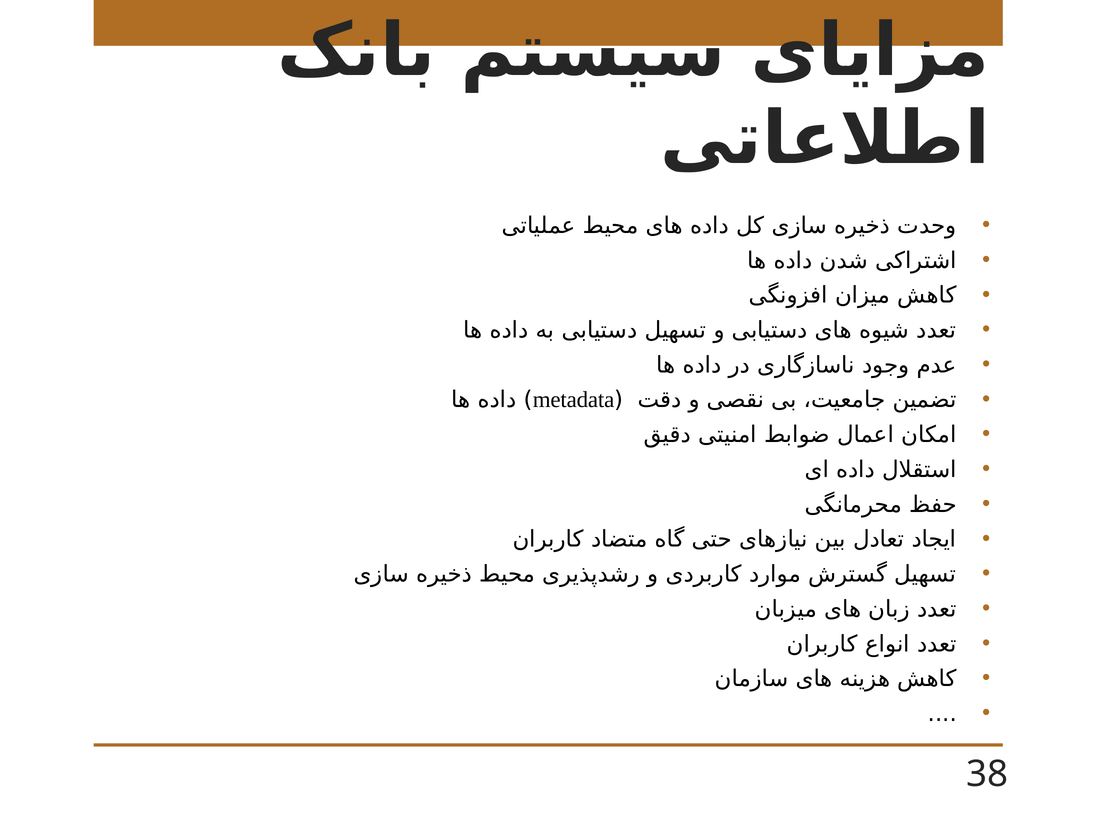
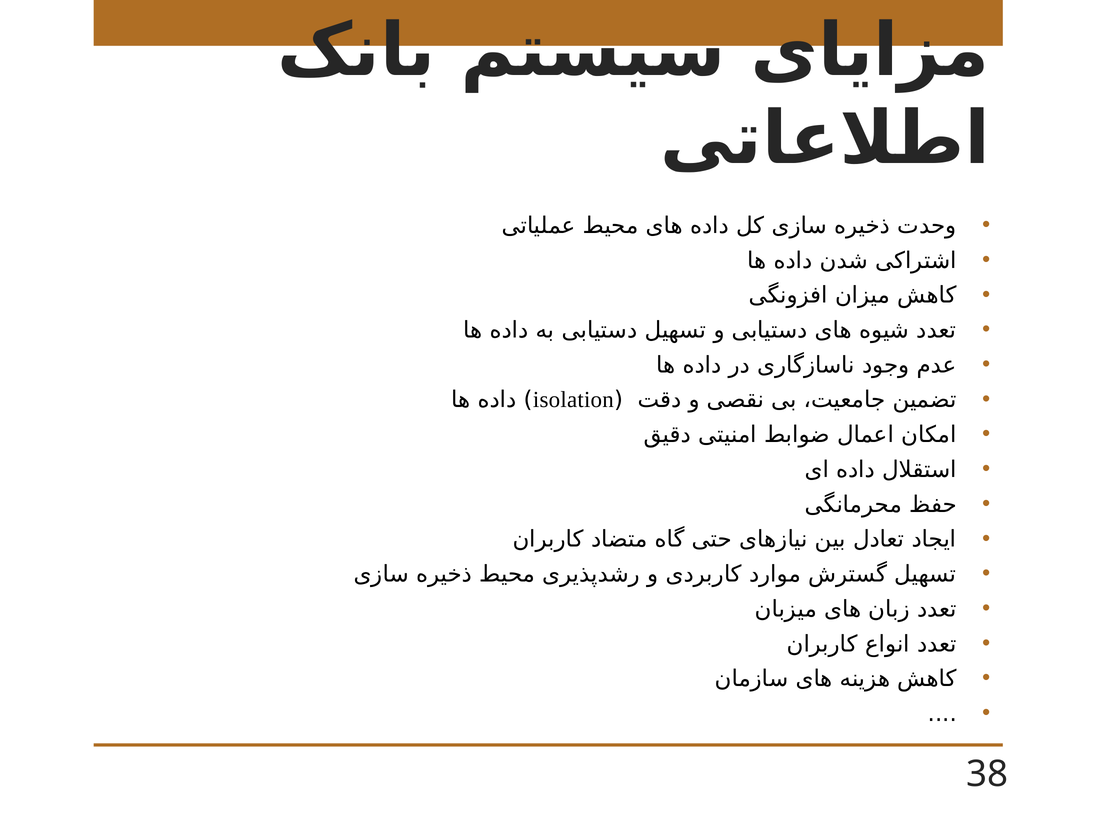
metadata: metadata -> isolation
